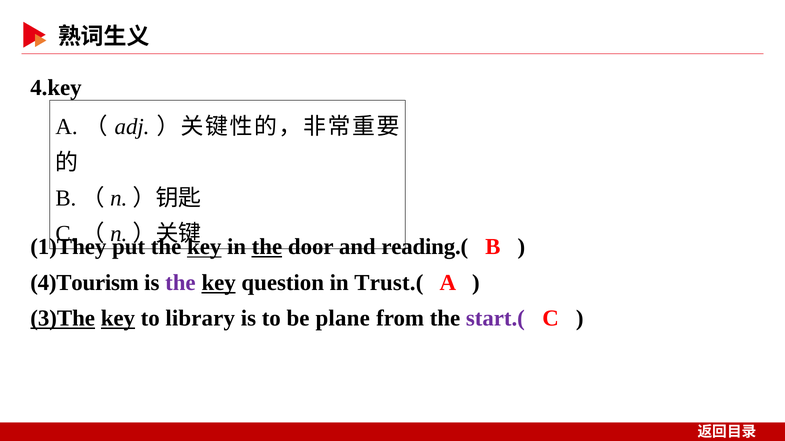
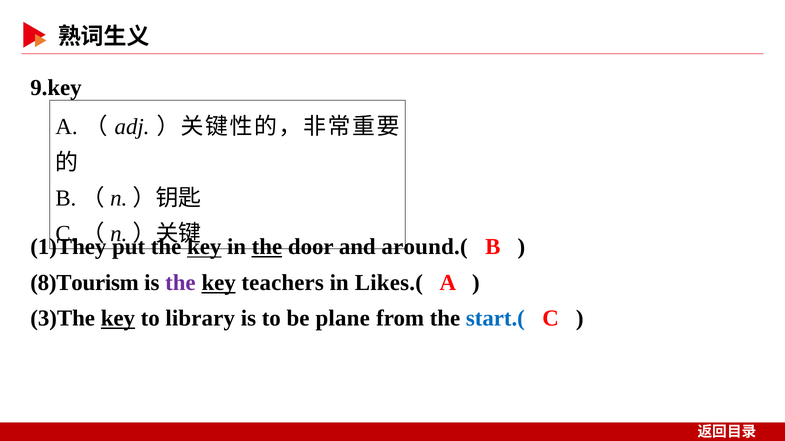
4.key: 4.key -> 9.key
reading.(: reading.( -> around.(
4)Tourism: 4)Tourism -> 8)Tourism
question: question -> teachers
Trust.(: Trust.( -> Likes.(
3)The underline: present -> none
start.( colour: purple -> blue
